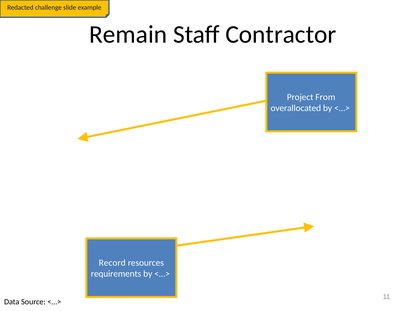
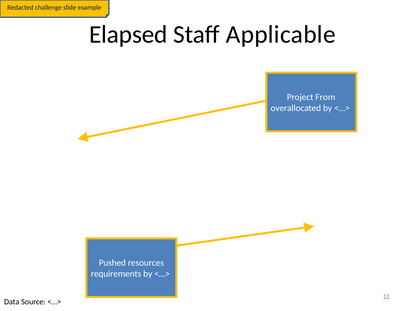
Remain: Remain -> Elapsed
Contractor: Contractor -> Applicable
Record: Record -> Pushed
